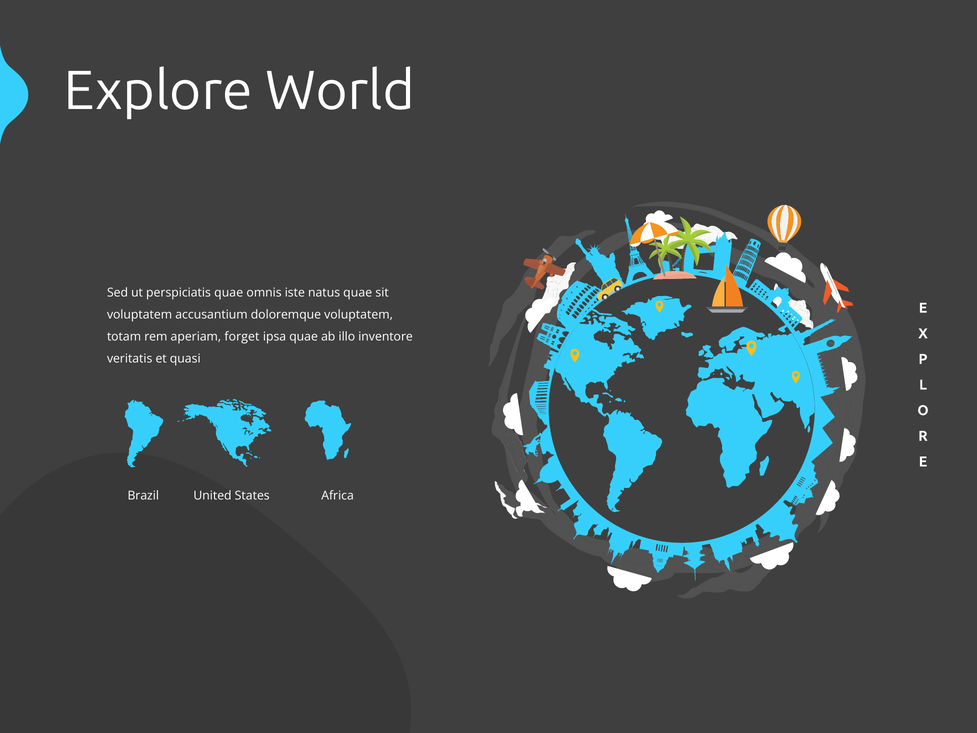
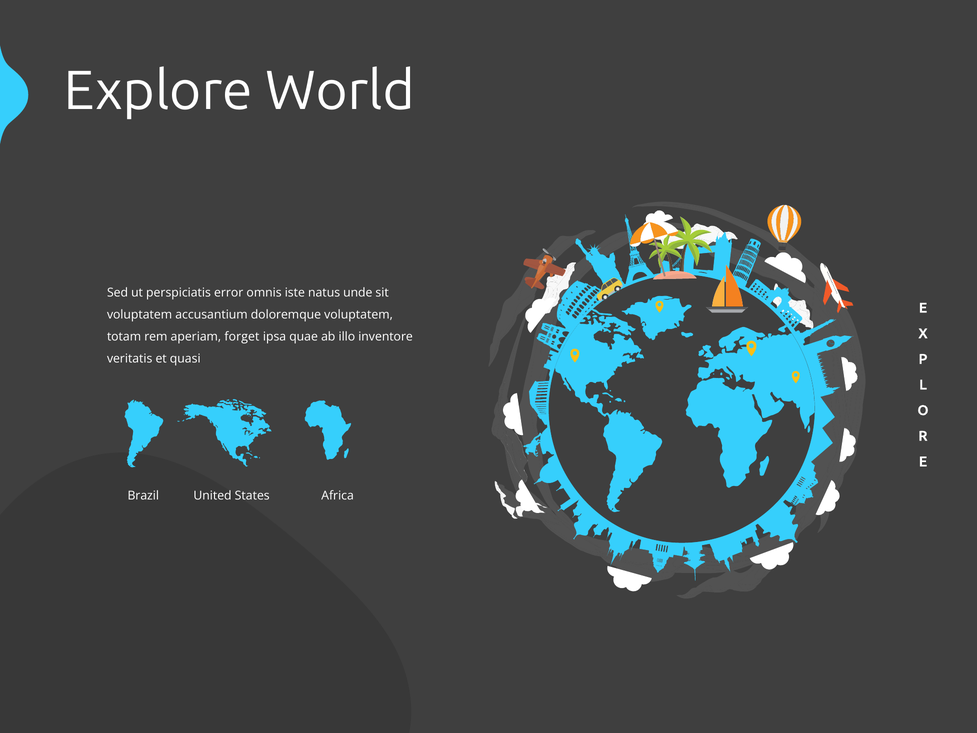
perspiciatis quae: quae -> error
natus quae: quae -> unde
